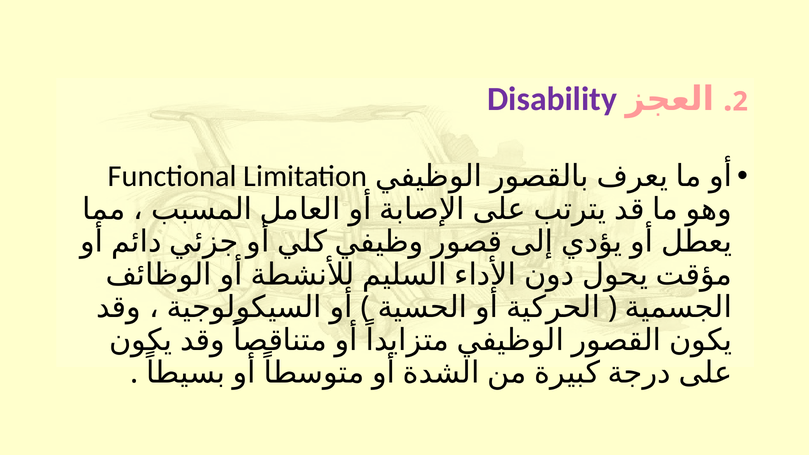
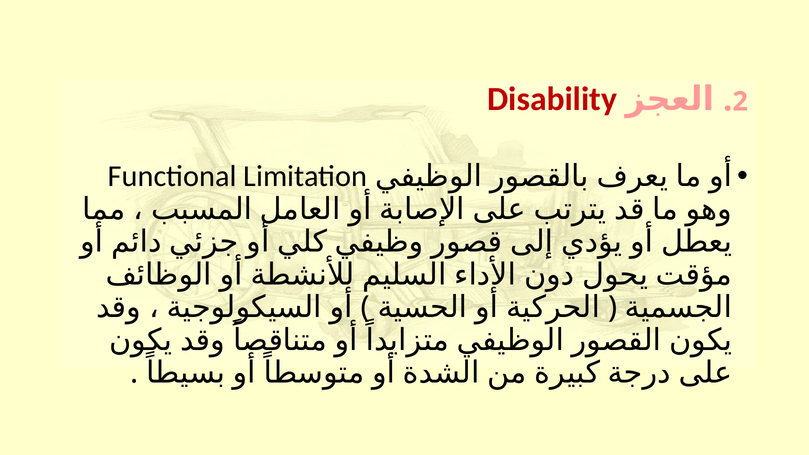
Disability colour: purple -> red
